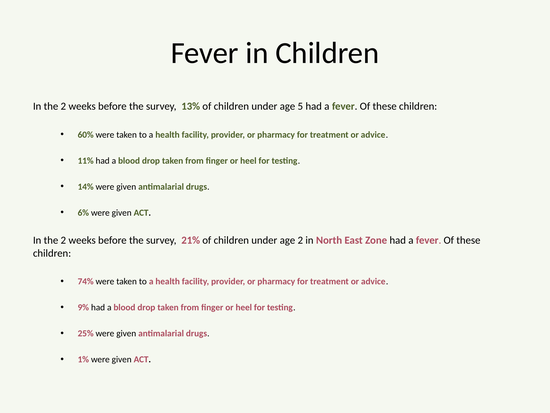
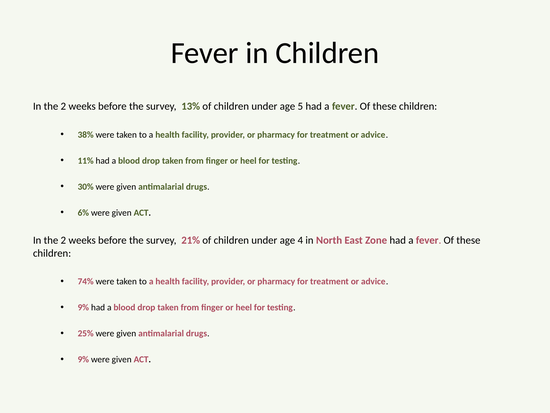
60%: 60% -> 38%
14%: 14% -> 30%
age 2: 2 -> 4
1% at (83, 359): 1% -> 9%
